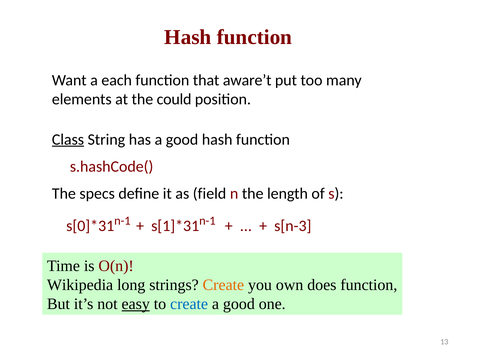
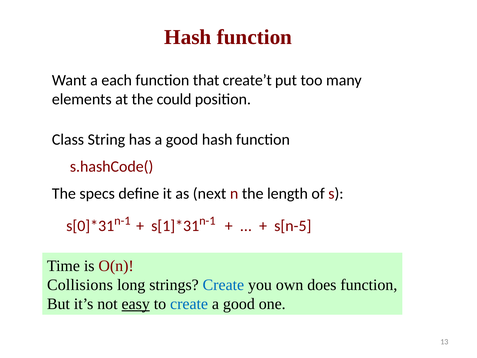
aware’t: aware’t -> create’t
Class underline: present -> none
field: field -> next
s[n-3: s[n-3 -> s[n-5
Wikipedia: Wikipedia -> Collisions
Create at (223, 285) colour: orange -> blue
